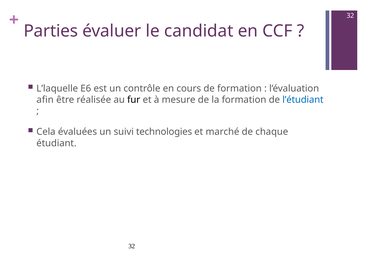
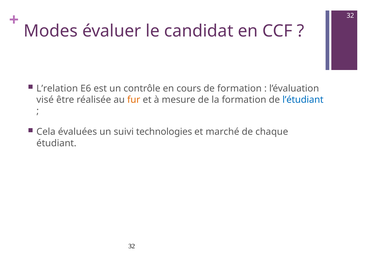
Parties: Parties -> Modes
L’laquelle: L’laquelle -> L’relation
afin: afin -> visé
fur colour: black -> orange
